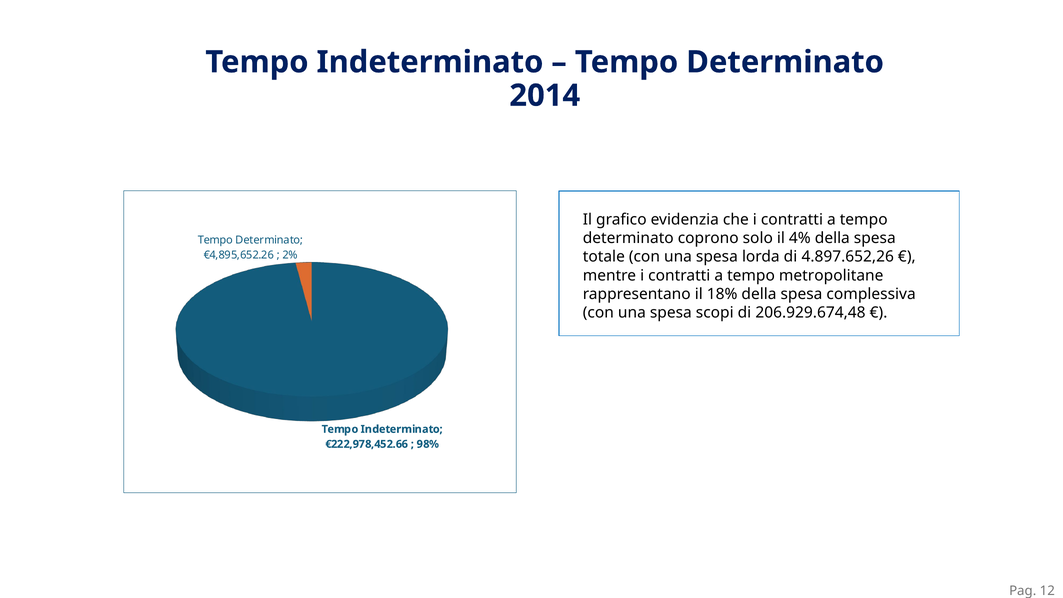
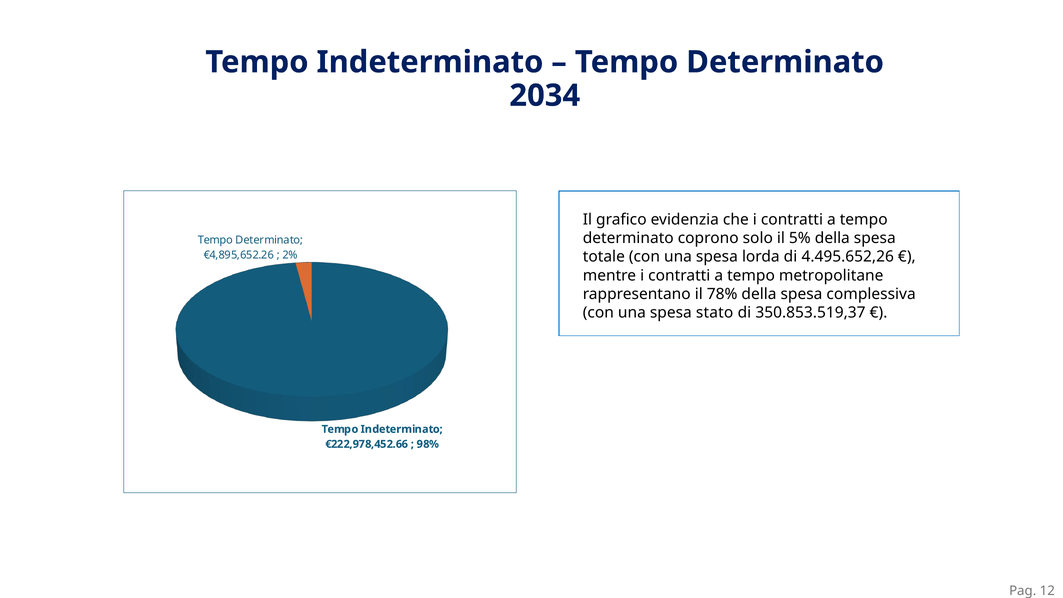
2014: 2014 -> 2034
4%: 4% -> 5%
4.897.652,26: 4.897.652,26 -> 4.495.652,26
18%: 18% -> 78%
scopi: scopi -> stato
206.929.674,48: 206.929.674,48 -> 350.853.519,37
